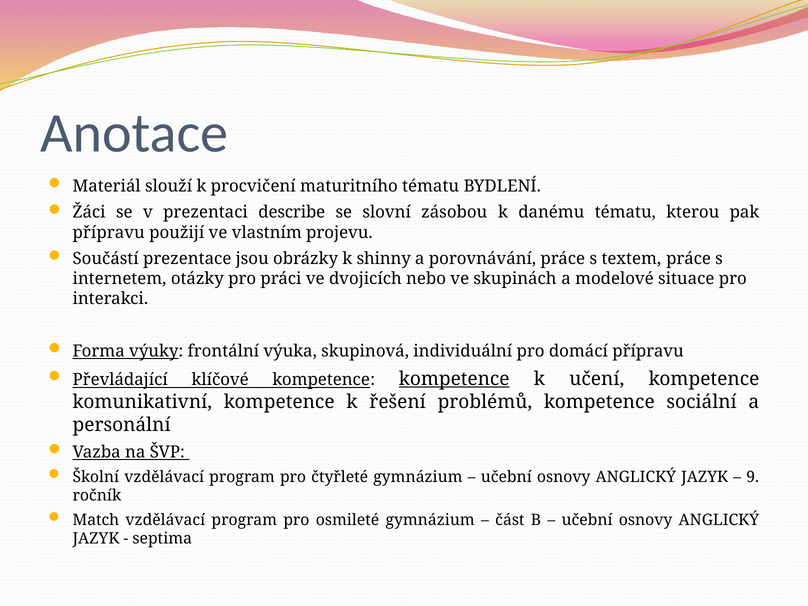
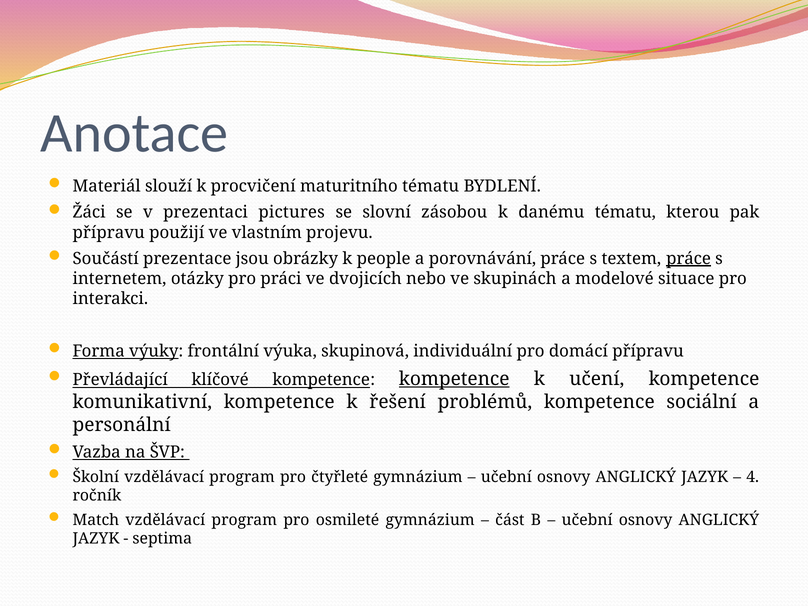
describe: describe -> pictures
shinny: shinny -> people
práce at (689, 259) underline: none -> present
9: 9 -> 4
